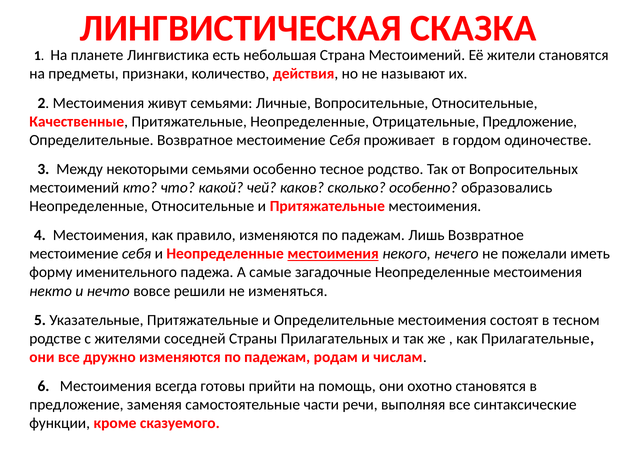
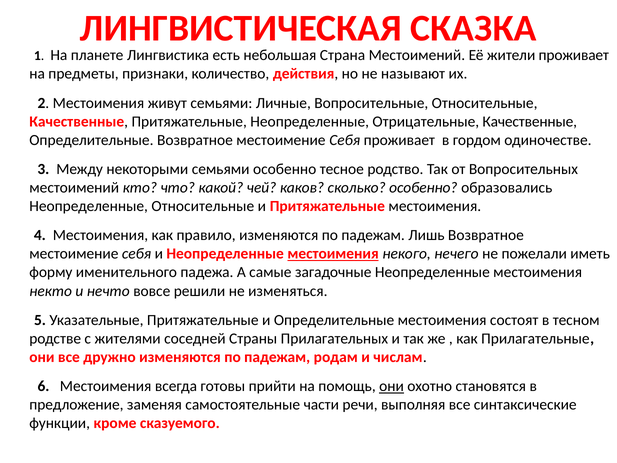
жители становятся: становятся -> проживает
Отрицательные Предложение: Предложение -> Качественные
они at (392, 386) underline: none -> present
